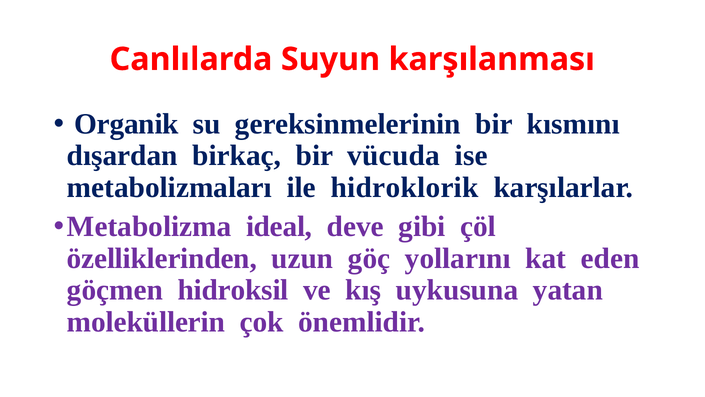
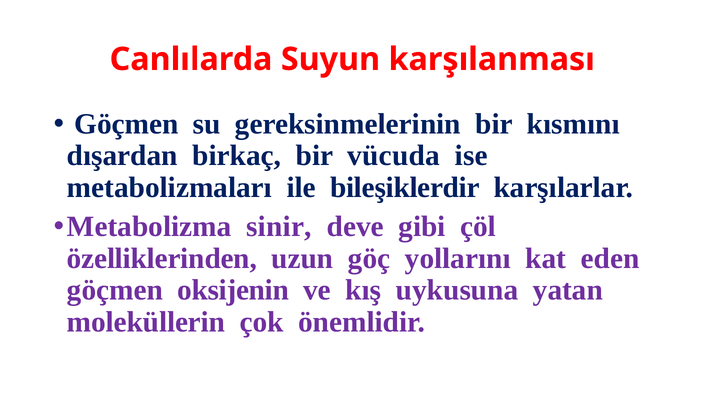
Organik at (127, 124): Organik -> Göçmen
hidroklorik: hidroklorik -> bileşiklerdir
ideal: ideal -> sinir
hidroksil: hidroksil -> oksijenin
